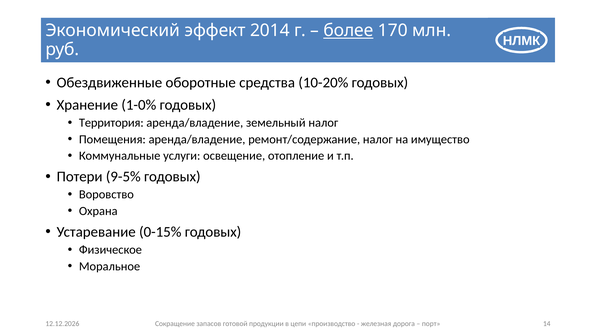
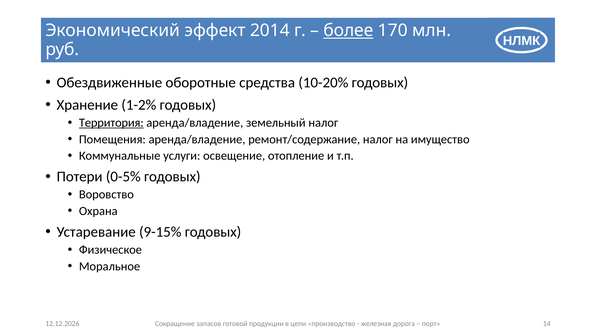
1-0%: 1-0% -> 1-2%
Территория underline: none -> present
9-5%: 9-5% -> 0-5%
0-15%: 0-15% -> 9-15%
